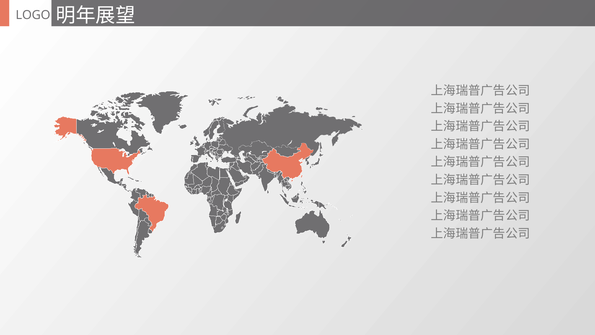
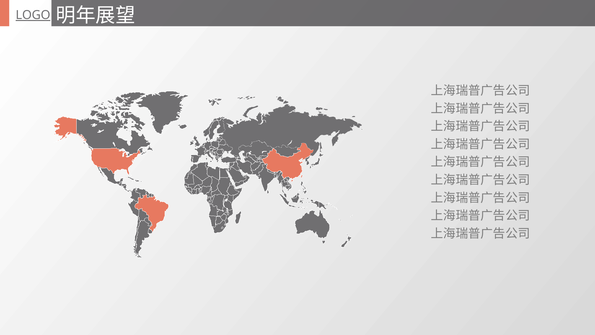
LOGO underline: none -> present
